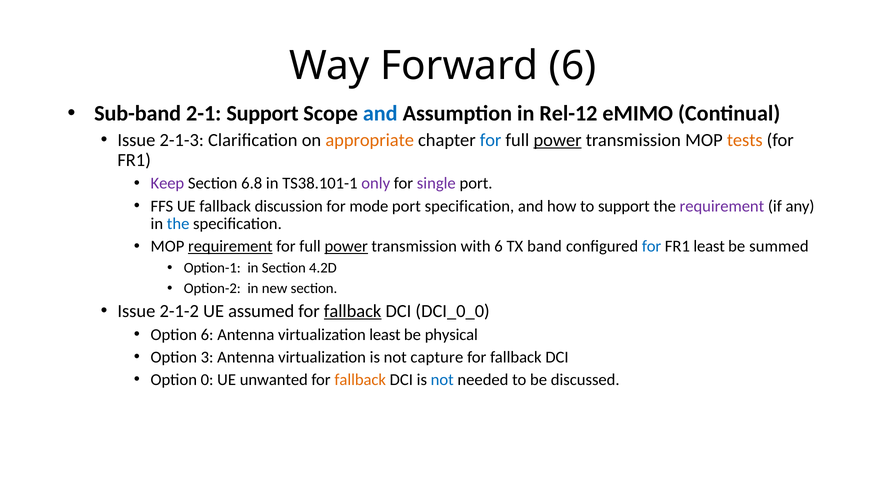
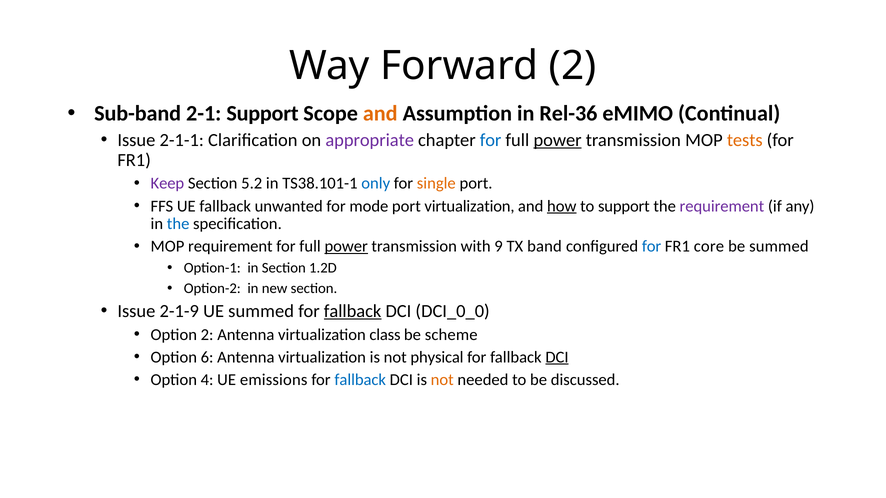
Forward 6: 6 -> 2
and at (380, 114) colour: blue -> orange
Rel-12: Rel-12 -> Rel-36
2-1-3: 2-1-3 -> 2-1-1
appropriate colour: orange -> purple
6.8: 6.8 -> 5.2
only colour: purple -> blue
single colour: purple -> orange
discussion: discussion -> unwanted
port specification: specification -> virtualization
how underline: none -> present
requirement at (230, 247) underline: present -> none
with 6: 6 -> 9
FR1 least: least -> core
4.2D: 4.2D -> 1.2D
2-1-2: 2-1-2 -> 2-1-9
UE assumed: assumed -> summed
Option 6: 6 -> 2
virtualization least: least -> class
physical: physical -> scheme
3: 3 -> 6
capture: capture -> physical
DCI at (557, 357) underline: none -> present
0: 0 -> 4
unwanted: unwanted -> emissions
fallback at (360, 380) colour: orange -> blue
not at (442, 380) colour: blue -> orange
